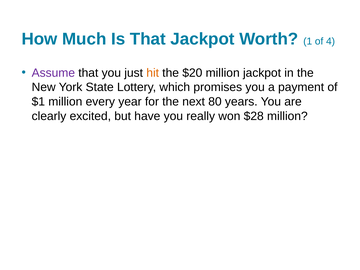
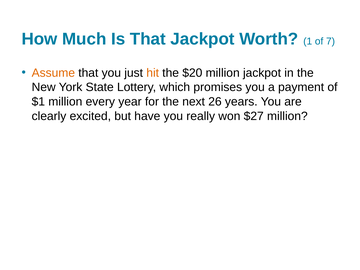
4: 4 -> 7
Assume colour: purple -> orange
80: 80 -> 26
$28: $28 -> $27
